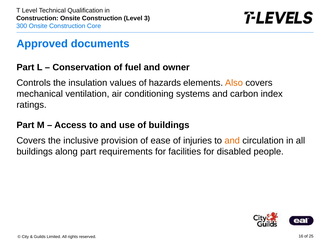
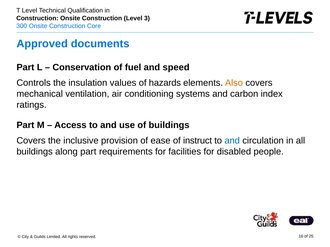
owner: owner -> speed
injuries: injuries -> instruct
and at (232, 141) colour: orange -> blue
